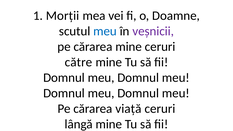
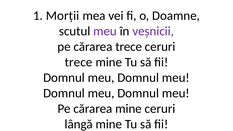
meu at (105, 31) colour: blue -> purple
cărarea mine: mine -> trece
către at (79, 62): către -> trece
cărarea viață: viață -> mine
